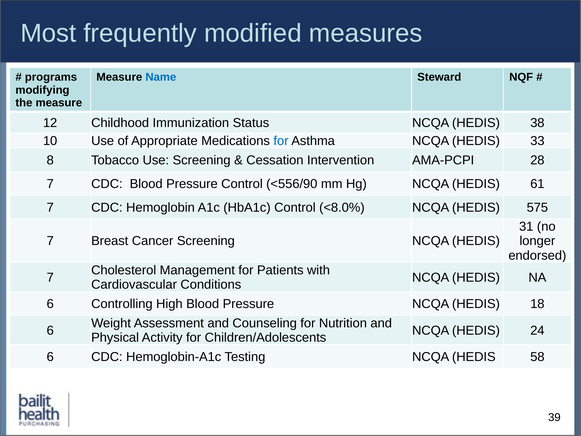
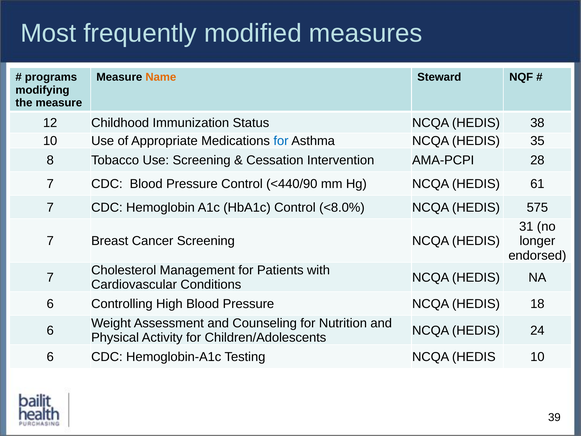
Name colour: blue -> orange
33: 33 -> 35
<556/90: <556/90 -> <440/90
HEDIS 58: 58 -> 10
